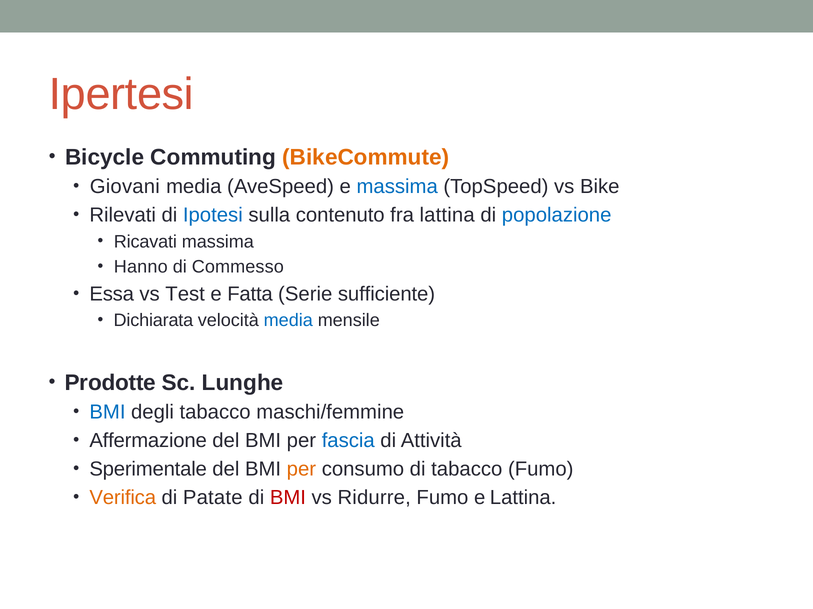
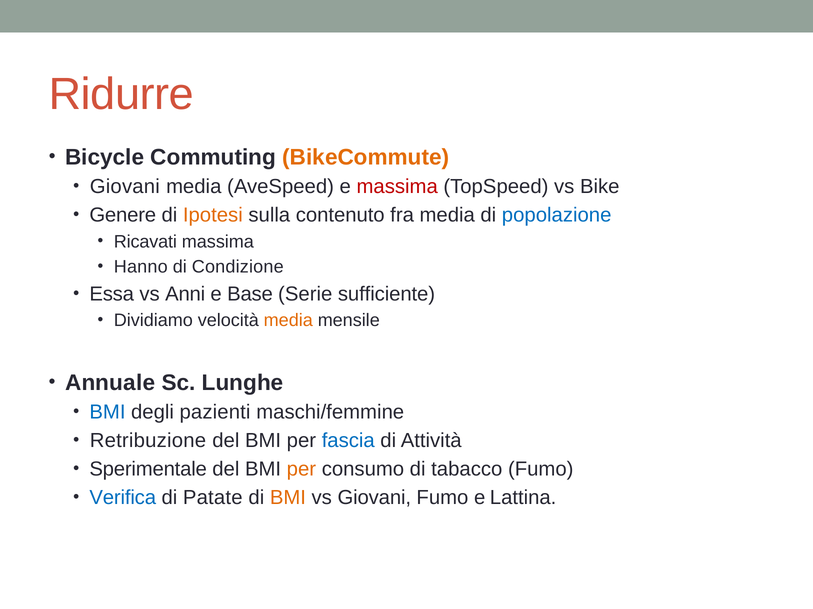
Ipertesi: Ipertesi -> Ridurre
massima at (397, 187) colour: blue -> red
Rilevati: Rilevati -> Genere
Ipotesi colour: blue -> orange
fra lattina: lattina -> media
Commesso: Commesso -> Condizione
Test: Test -> Anni
Fatta: Fatta -> Base
Dichiarata: Dichiarata -> Dividiamo
media at (288, 321) colour: blue -> orange
Prodotte: Prodotte -> Annuale
degli tabacco: tabacco -> pazienti
Affermazione: Affermazione -> Retribuzione
Verifica colour: orange -> blue
BMI at (288, 498) colour: red -> orange
vs Ridurre: Ridurre -> Giovani
